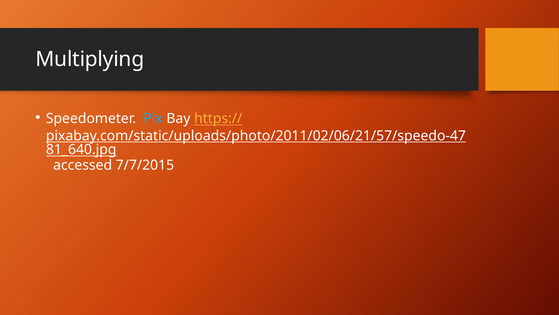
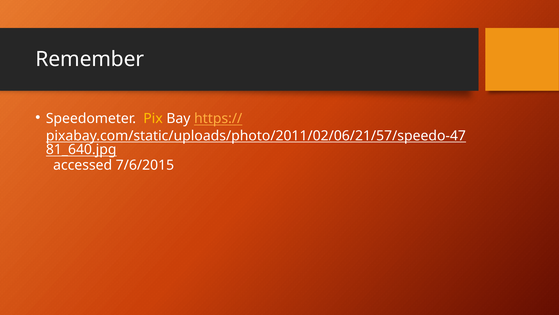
Multiplying: Multiplying -> Remember
Pix colour: light blue -> yellow
7/7/2015: 7/7/2015 -> 7/6/2015
